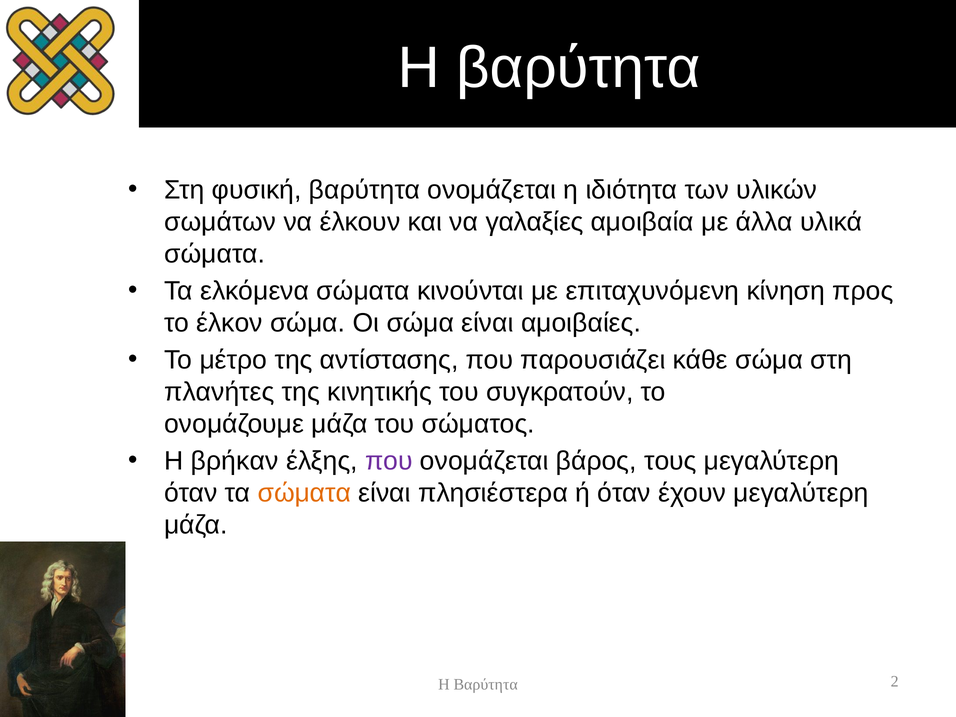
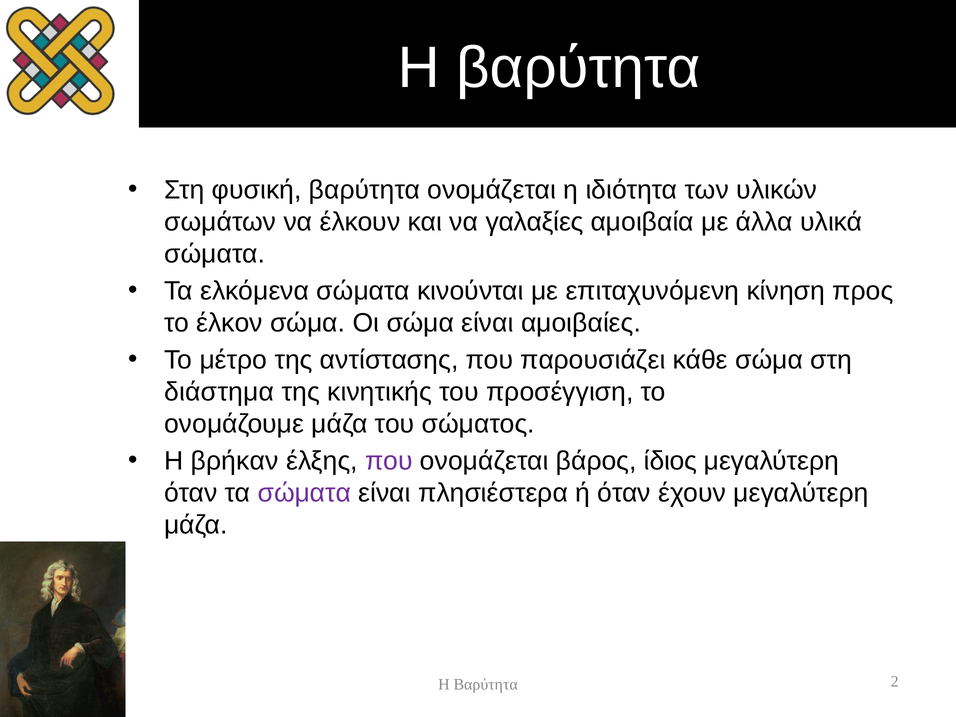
πλανήτες: πλανήτες -> διάστημα
συγκρατούν: συγκρατούν -> προσέγγιση
τους: τους -> ίδιος
σώματα at (304, 493) colour: orange -> purple
